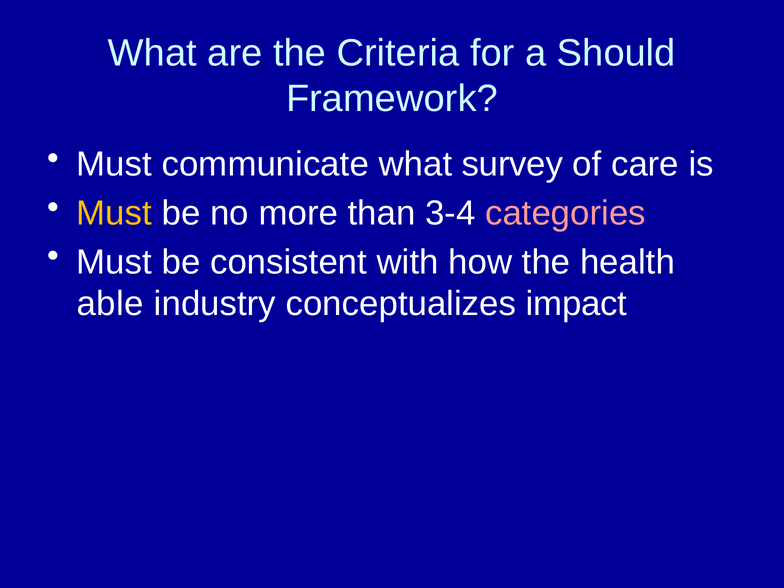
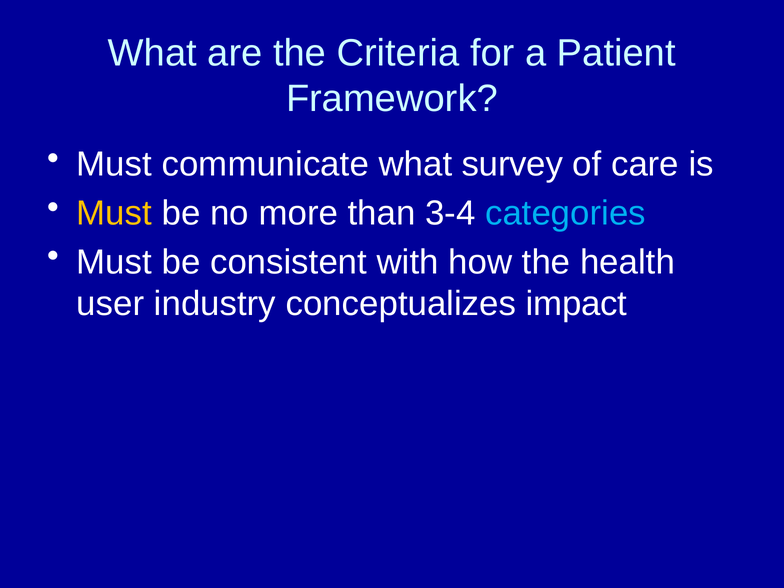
Should: Should -> Patient
categories colour: pink -> light blue
able: able -> user
